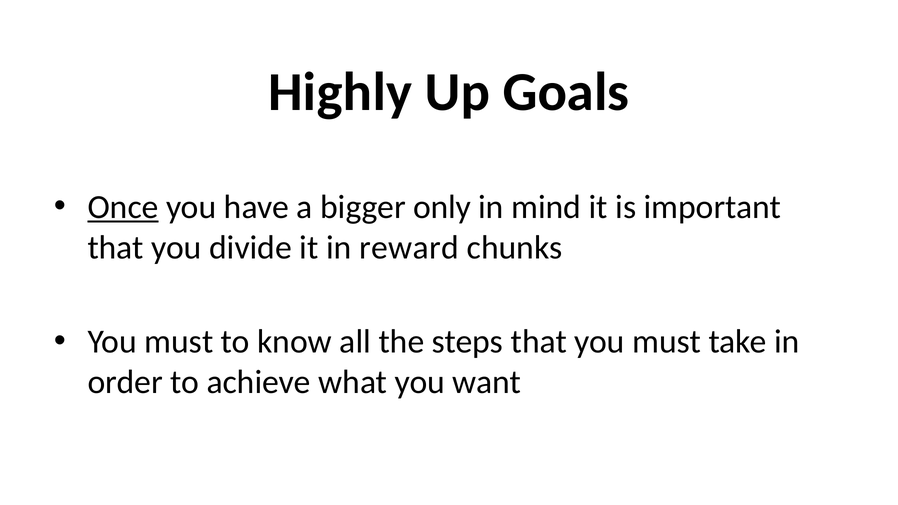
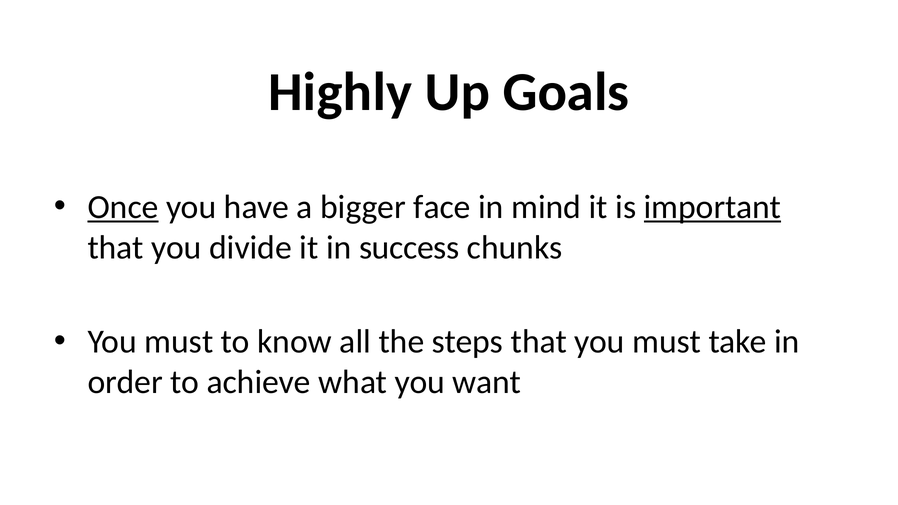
only: only -> face
important underline: none -> present
reward: reward -> success
